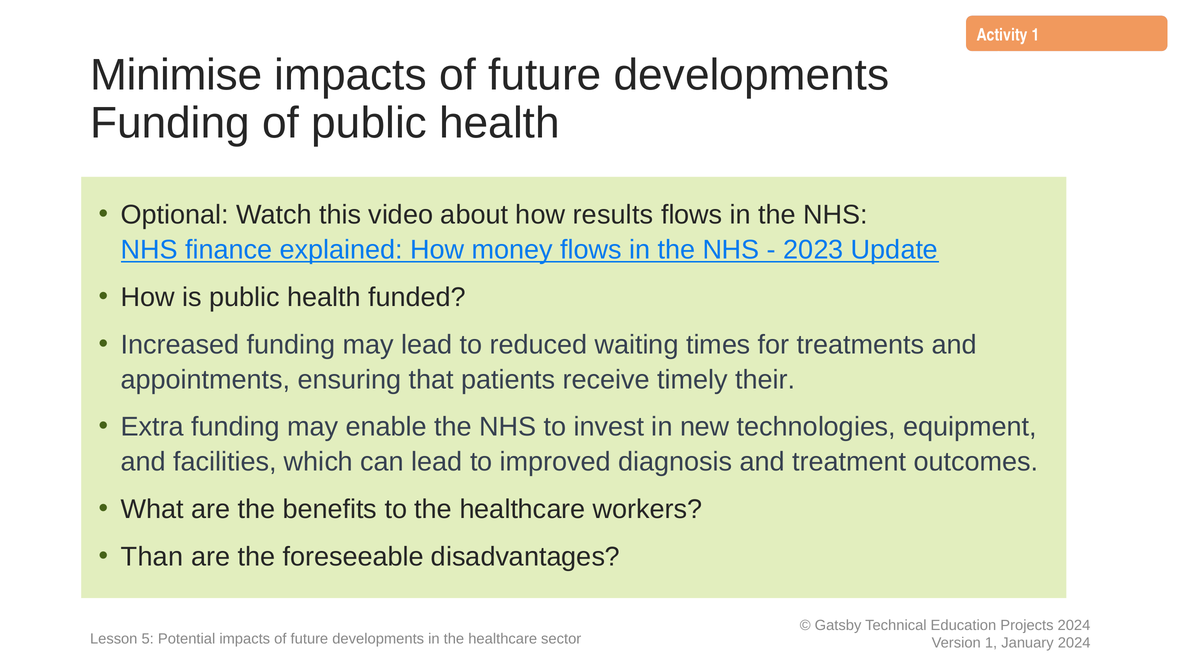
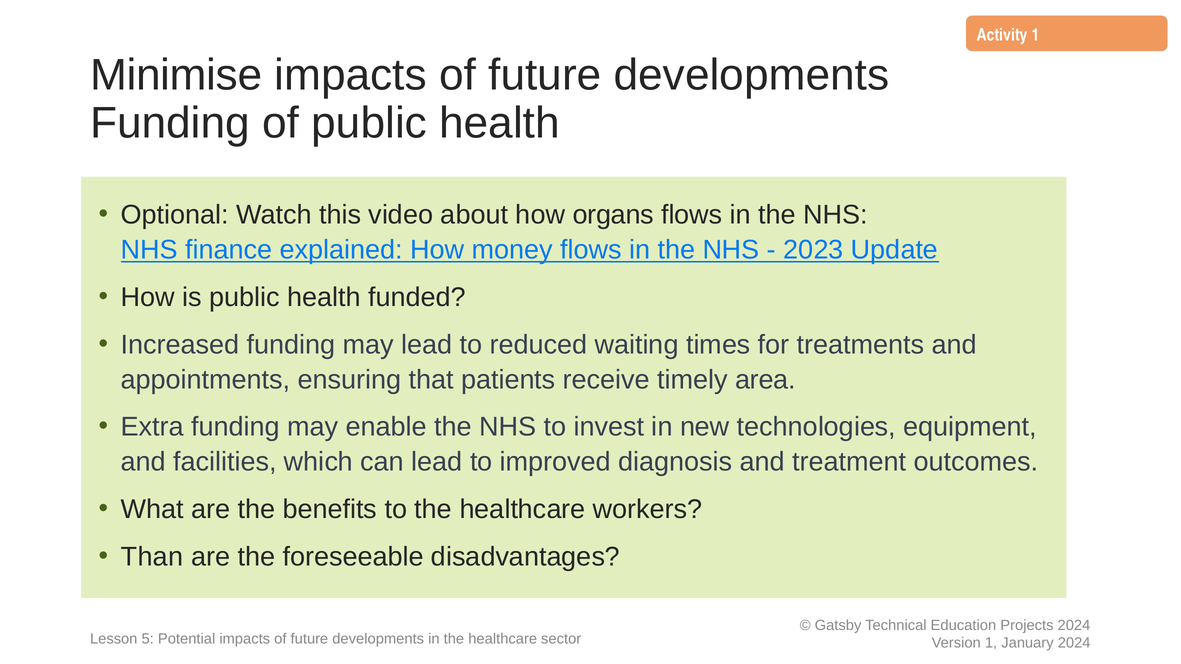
results: results -> organs
their: their -> area
